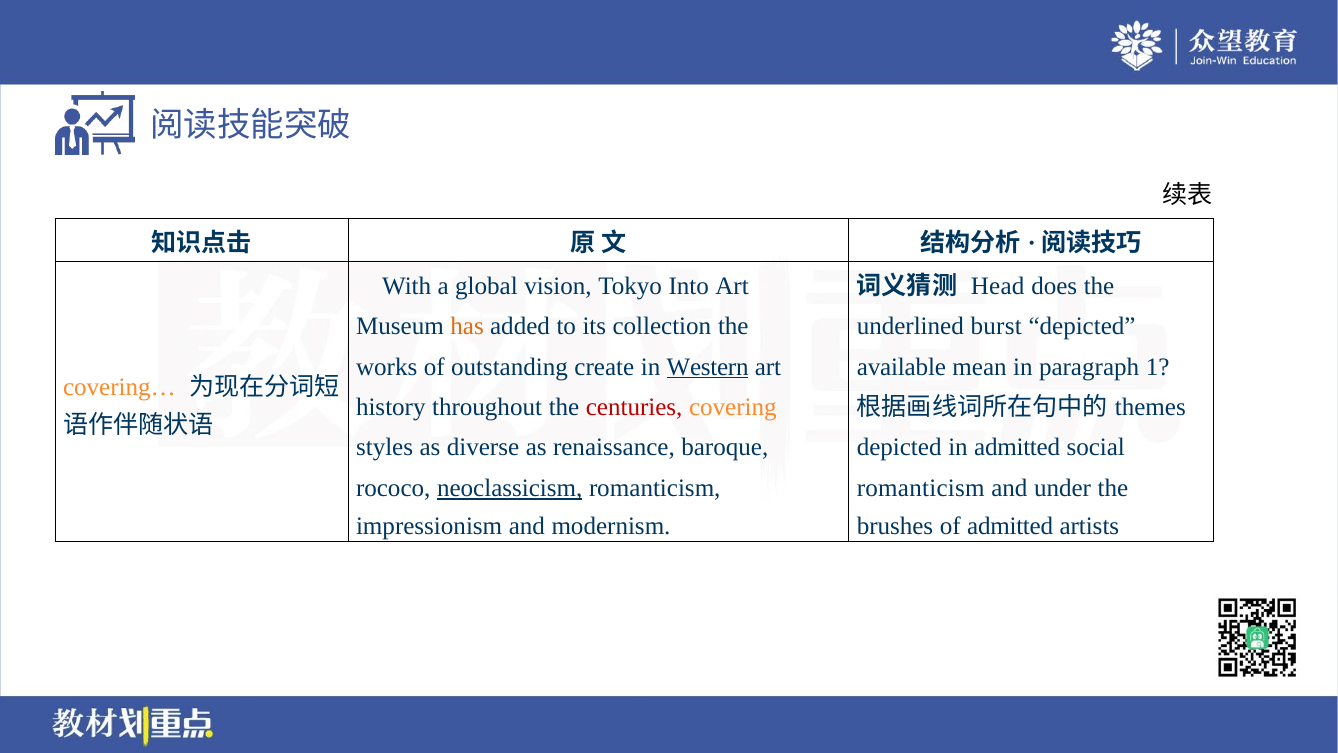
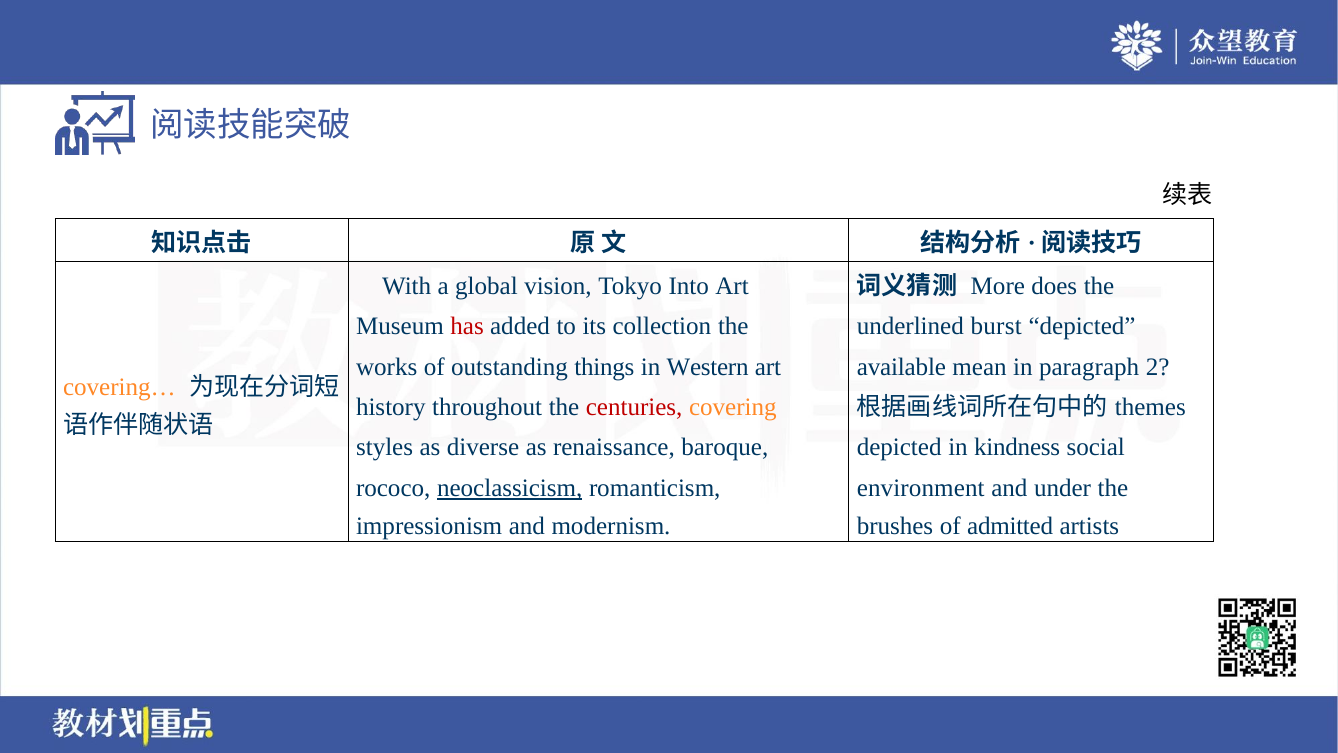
Head: Head -> More
has colour: orange -> red
create: create -> things
Western underline: present -> none
1: 1 -> 2
in admitted: admitted -> kindness
romanticism at (921, 488): romanticism -> environment
